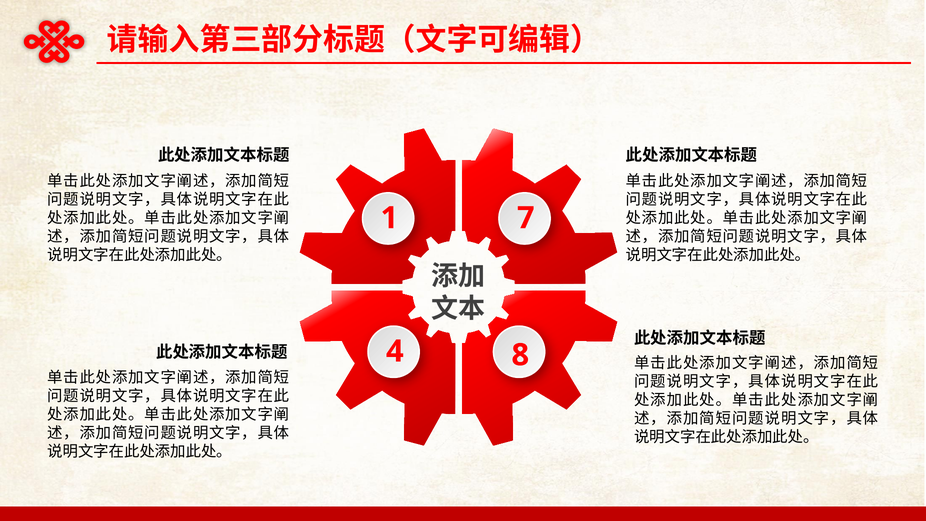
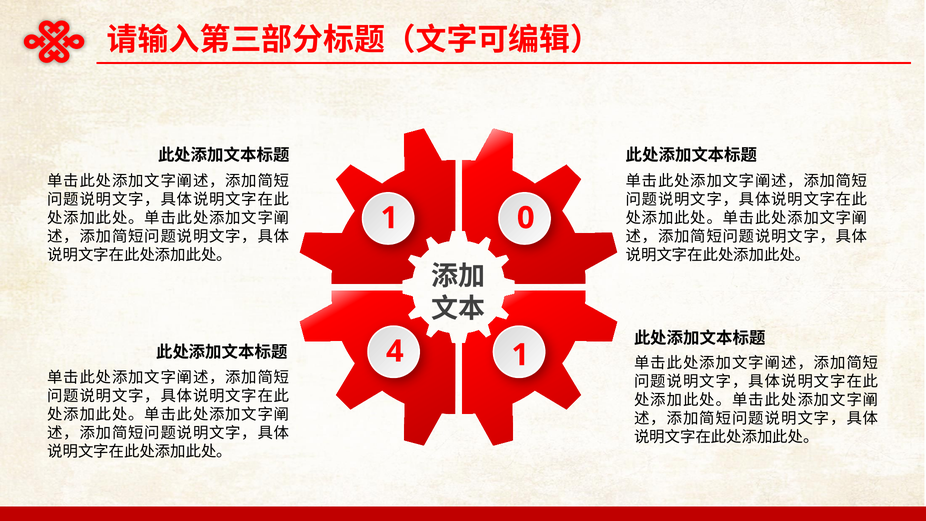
7: 7 -> 0
4 8: 8 -> 1
